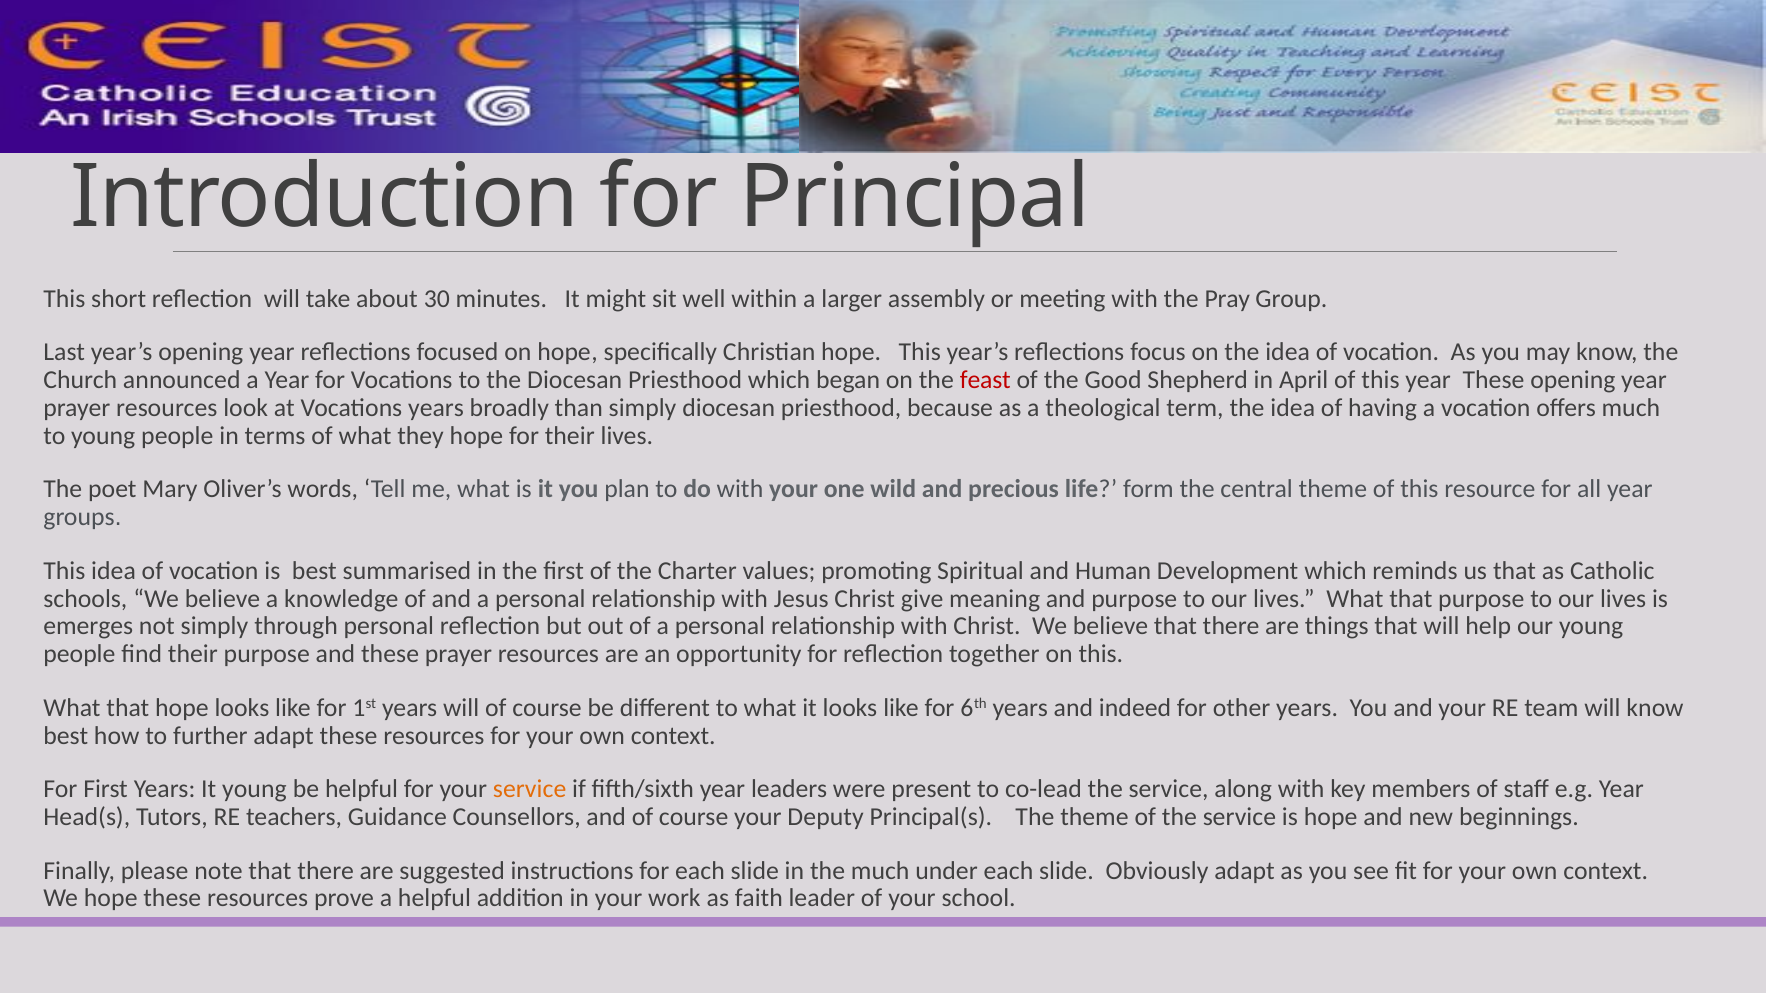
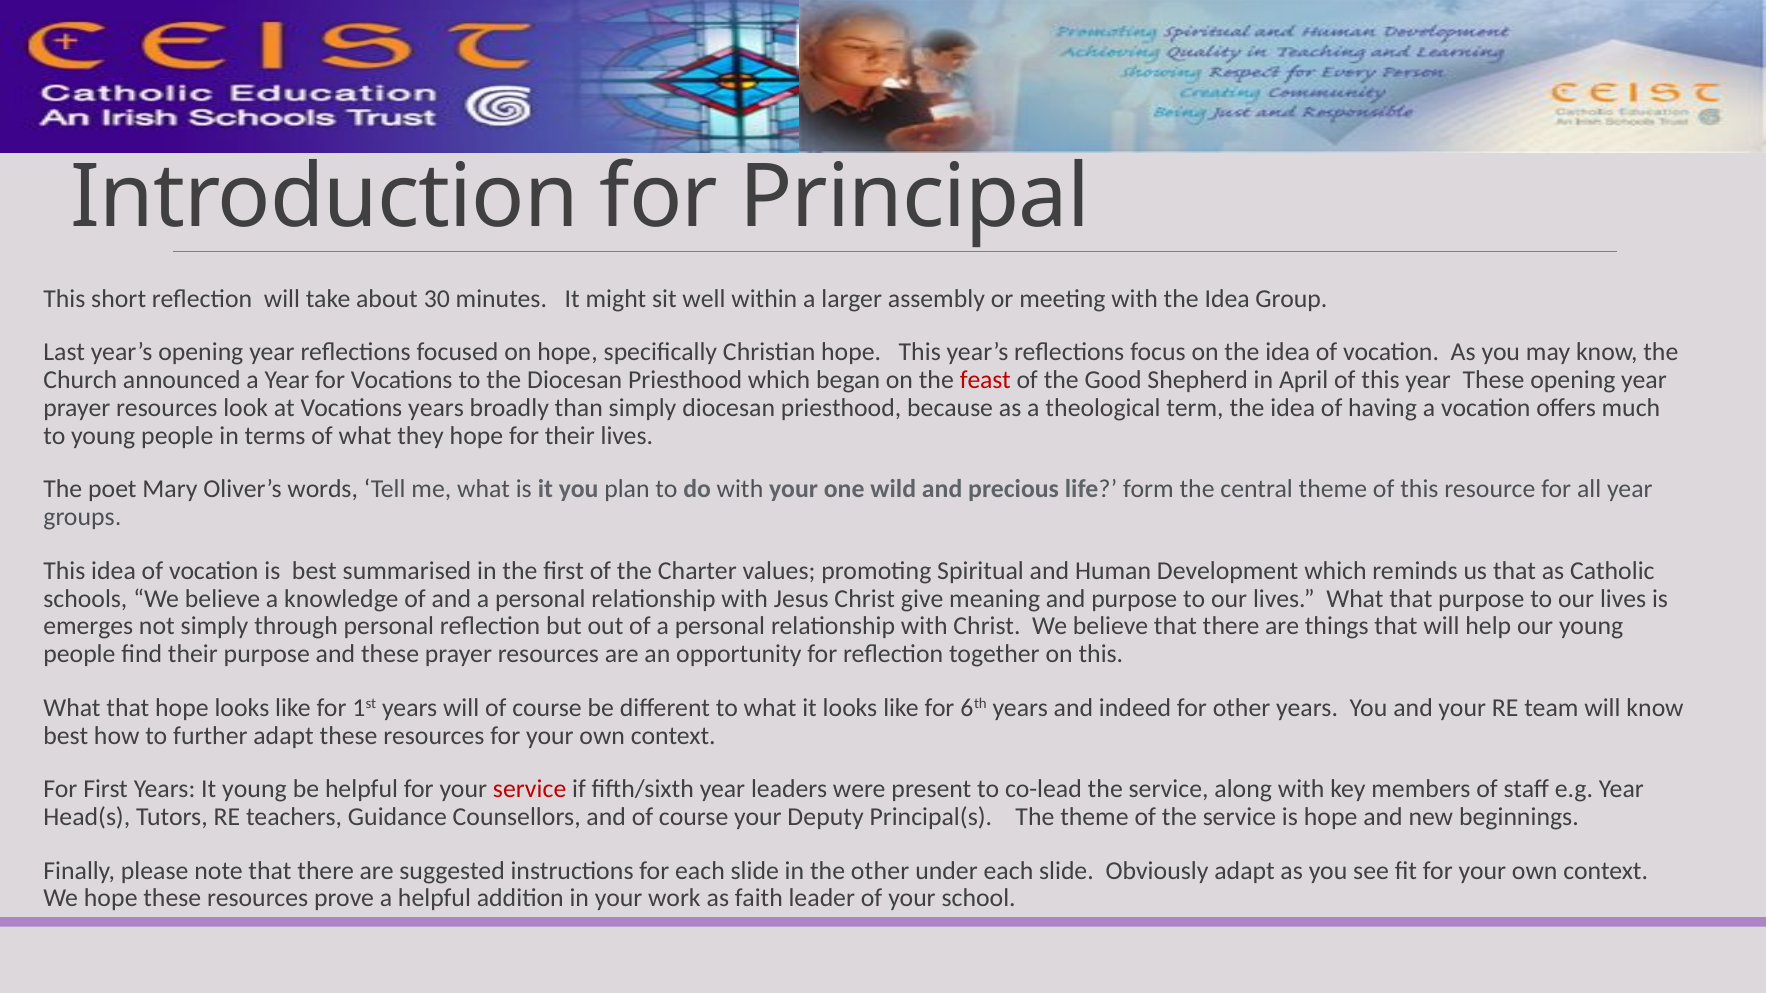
with the Pray: Pray -> Idea
service at (530, 789) colour: orange -> red
the much: much -> other
